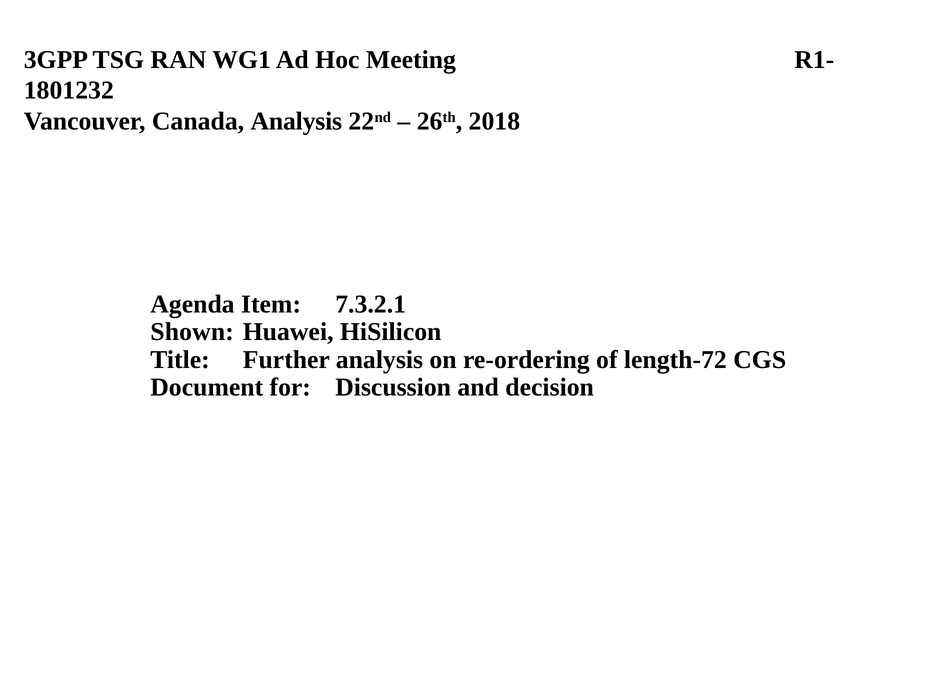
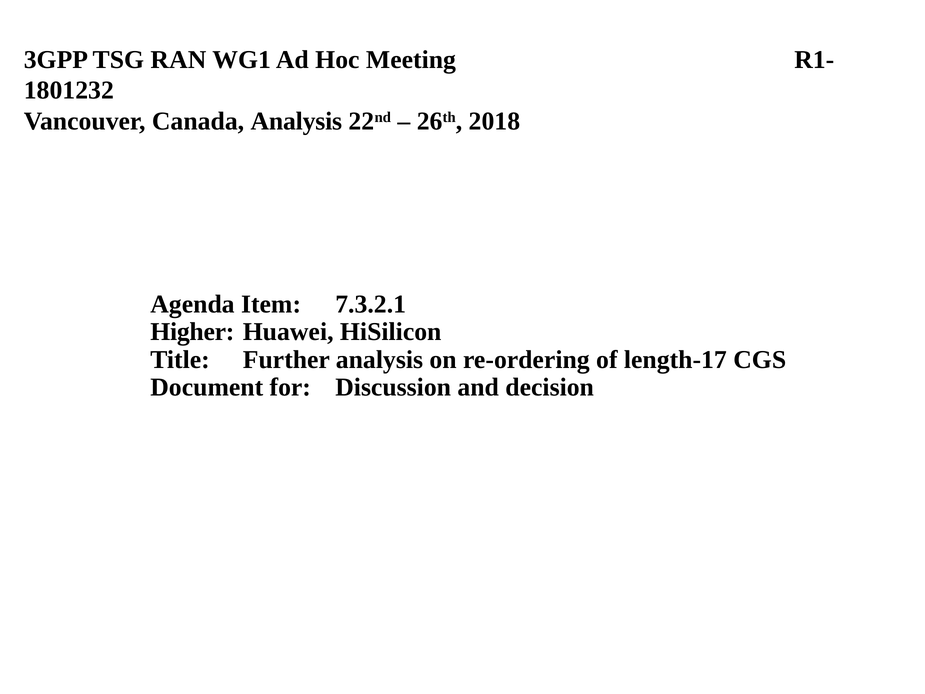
Shown: Shown -> Higher
length-72: length-72 -> length-17
